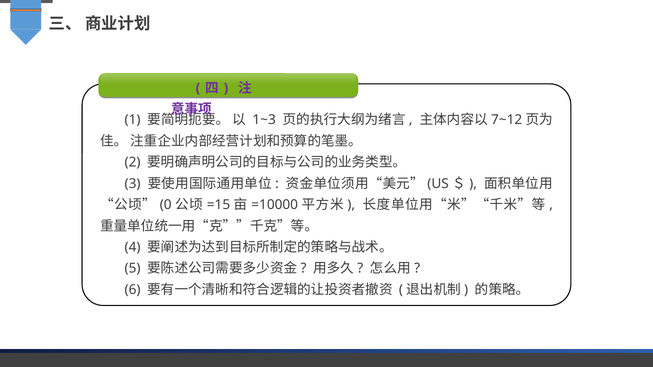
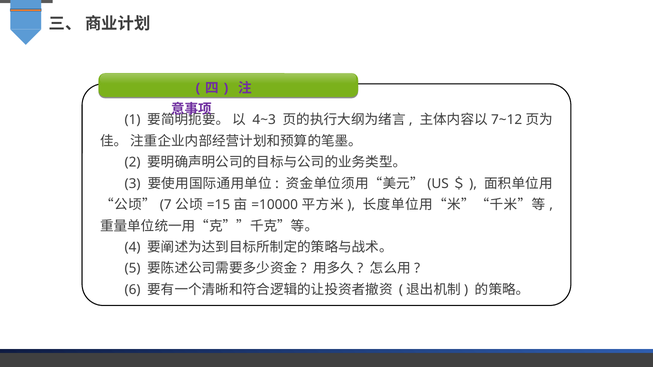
1~3: 1~3 -> 4~3
0: 0 -> 7
